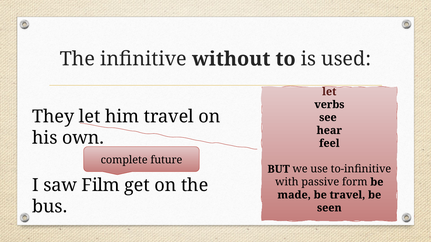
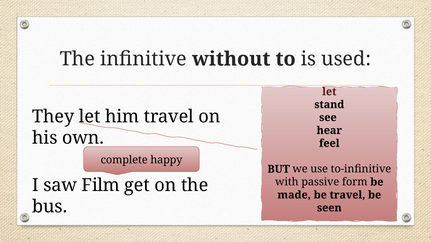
verbs: verbs -> stand
future: future -> happy
